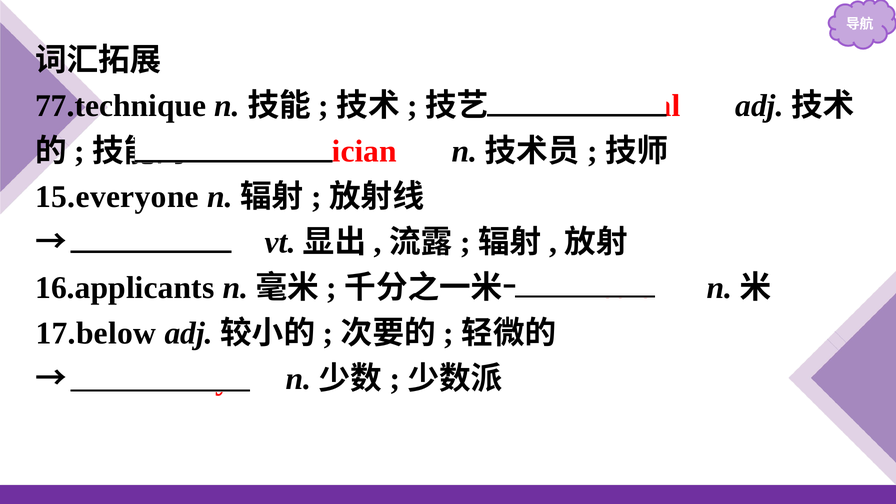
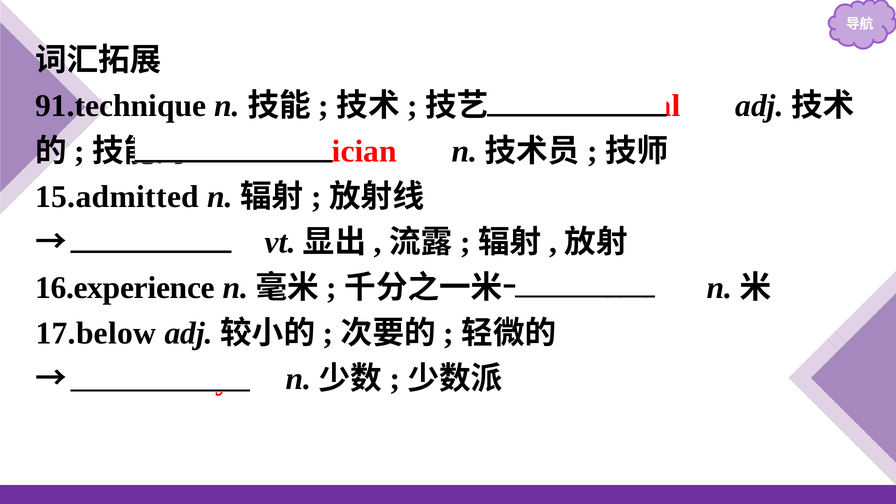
77.technique: 77.technique -> 91.technique
15.everyone: 15.everyone -> 15.admitted
16.applicants: 16.applicants -> 16.experience
